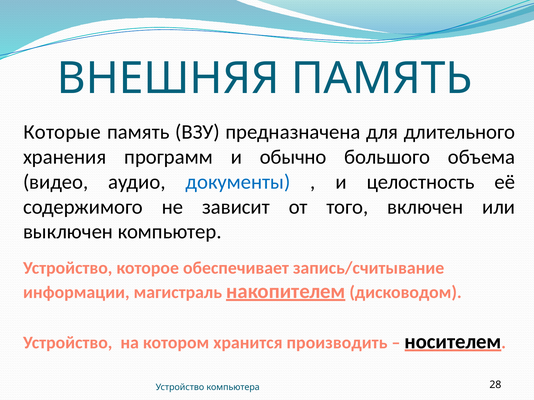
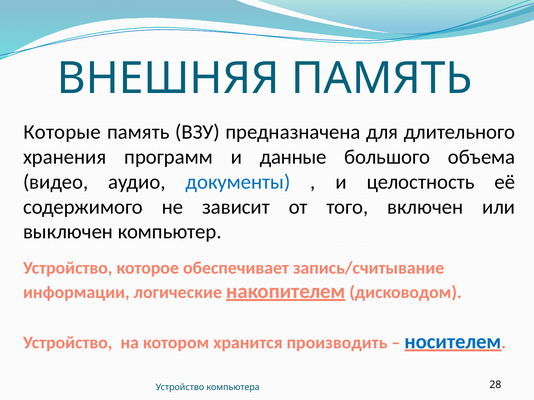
обычно: обычно -> данные
магистраль: магистраль -> логические
носителем colour: black -> blue
